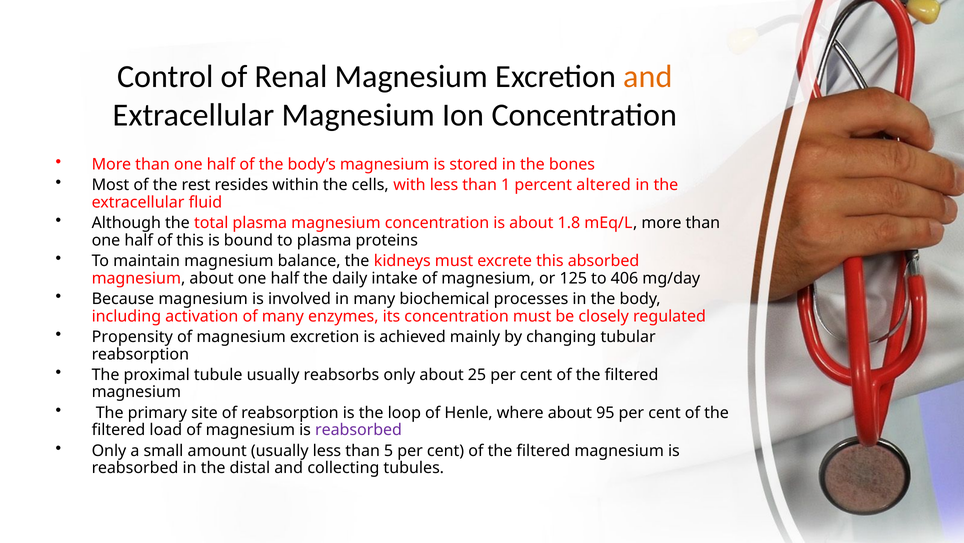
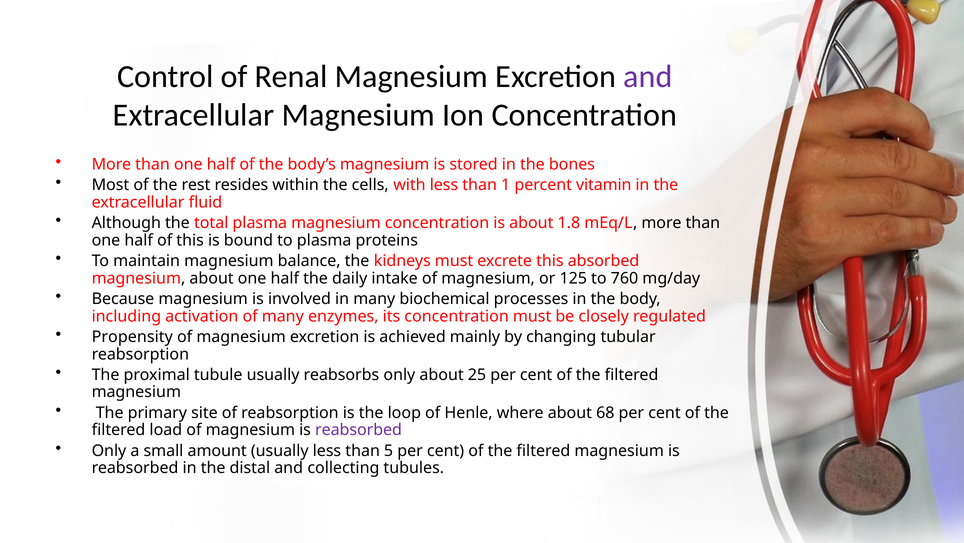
and at (648, 76) colour: orange -> purple
altered: altered -> vitamin
406: 406 -> 760
95: 95 -> 68
